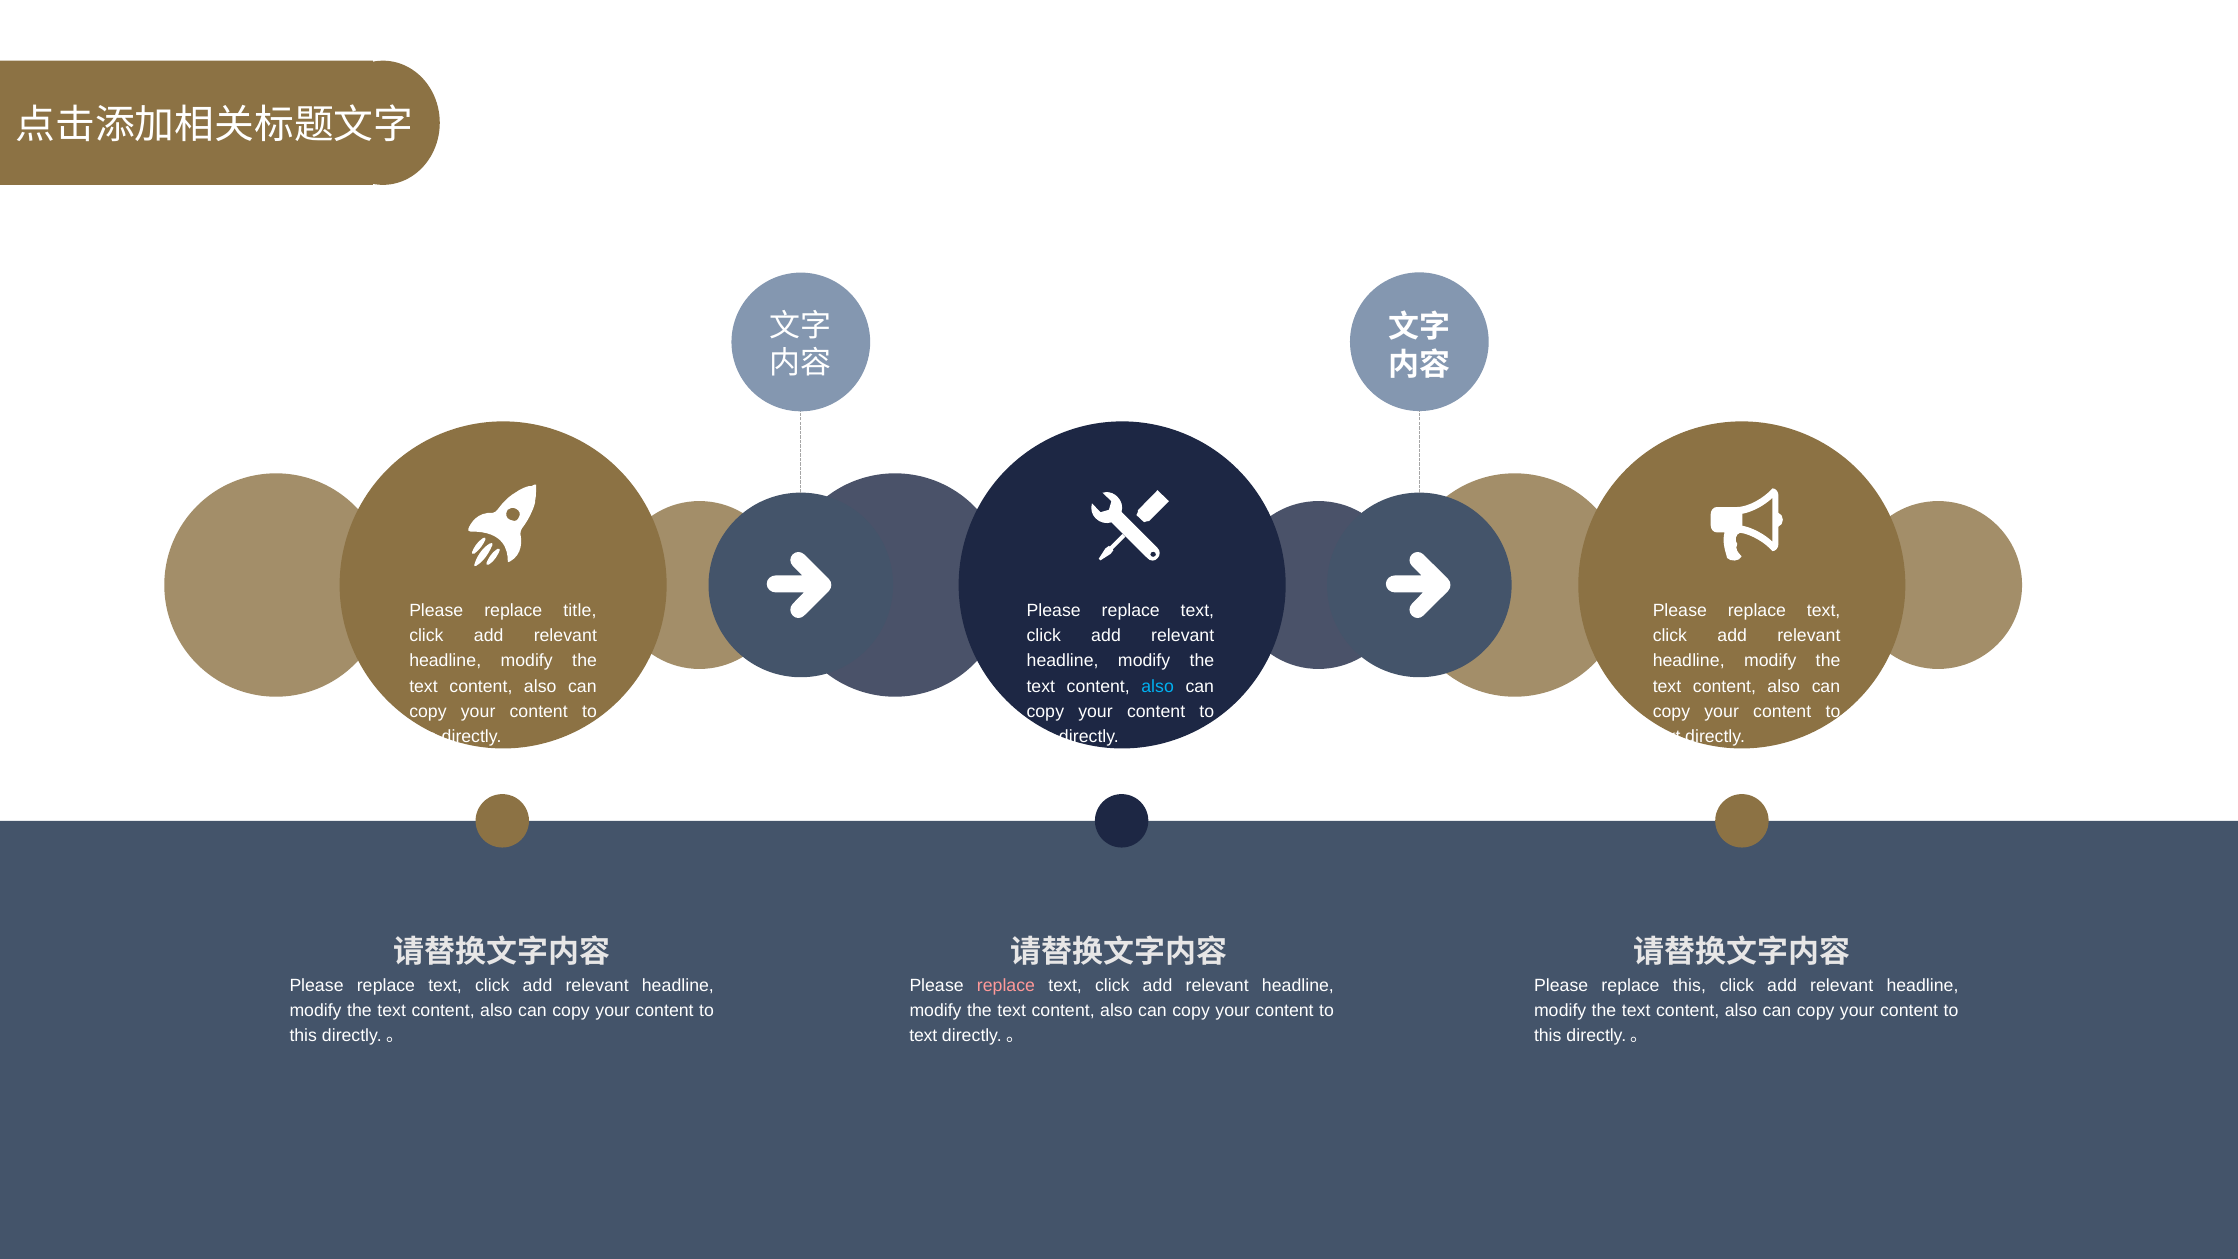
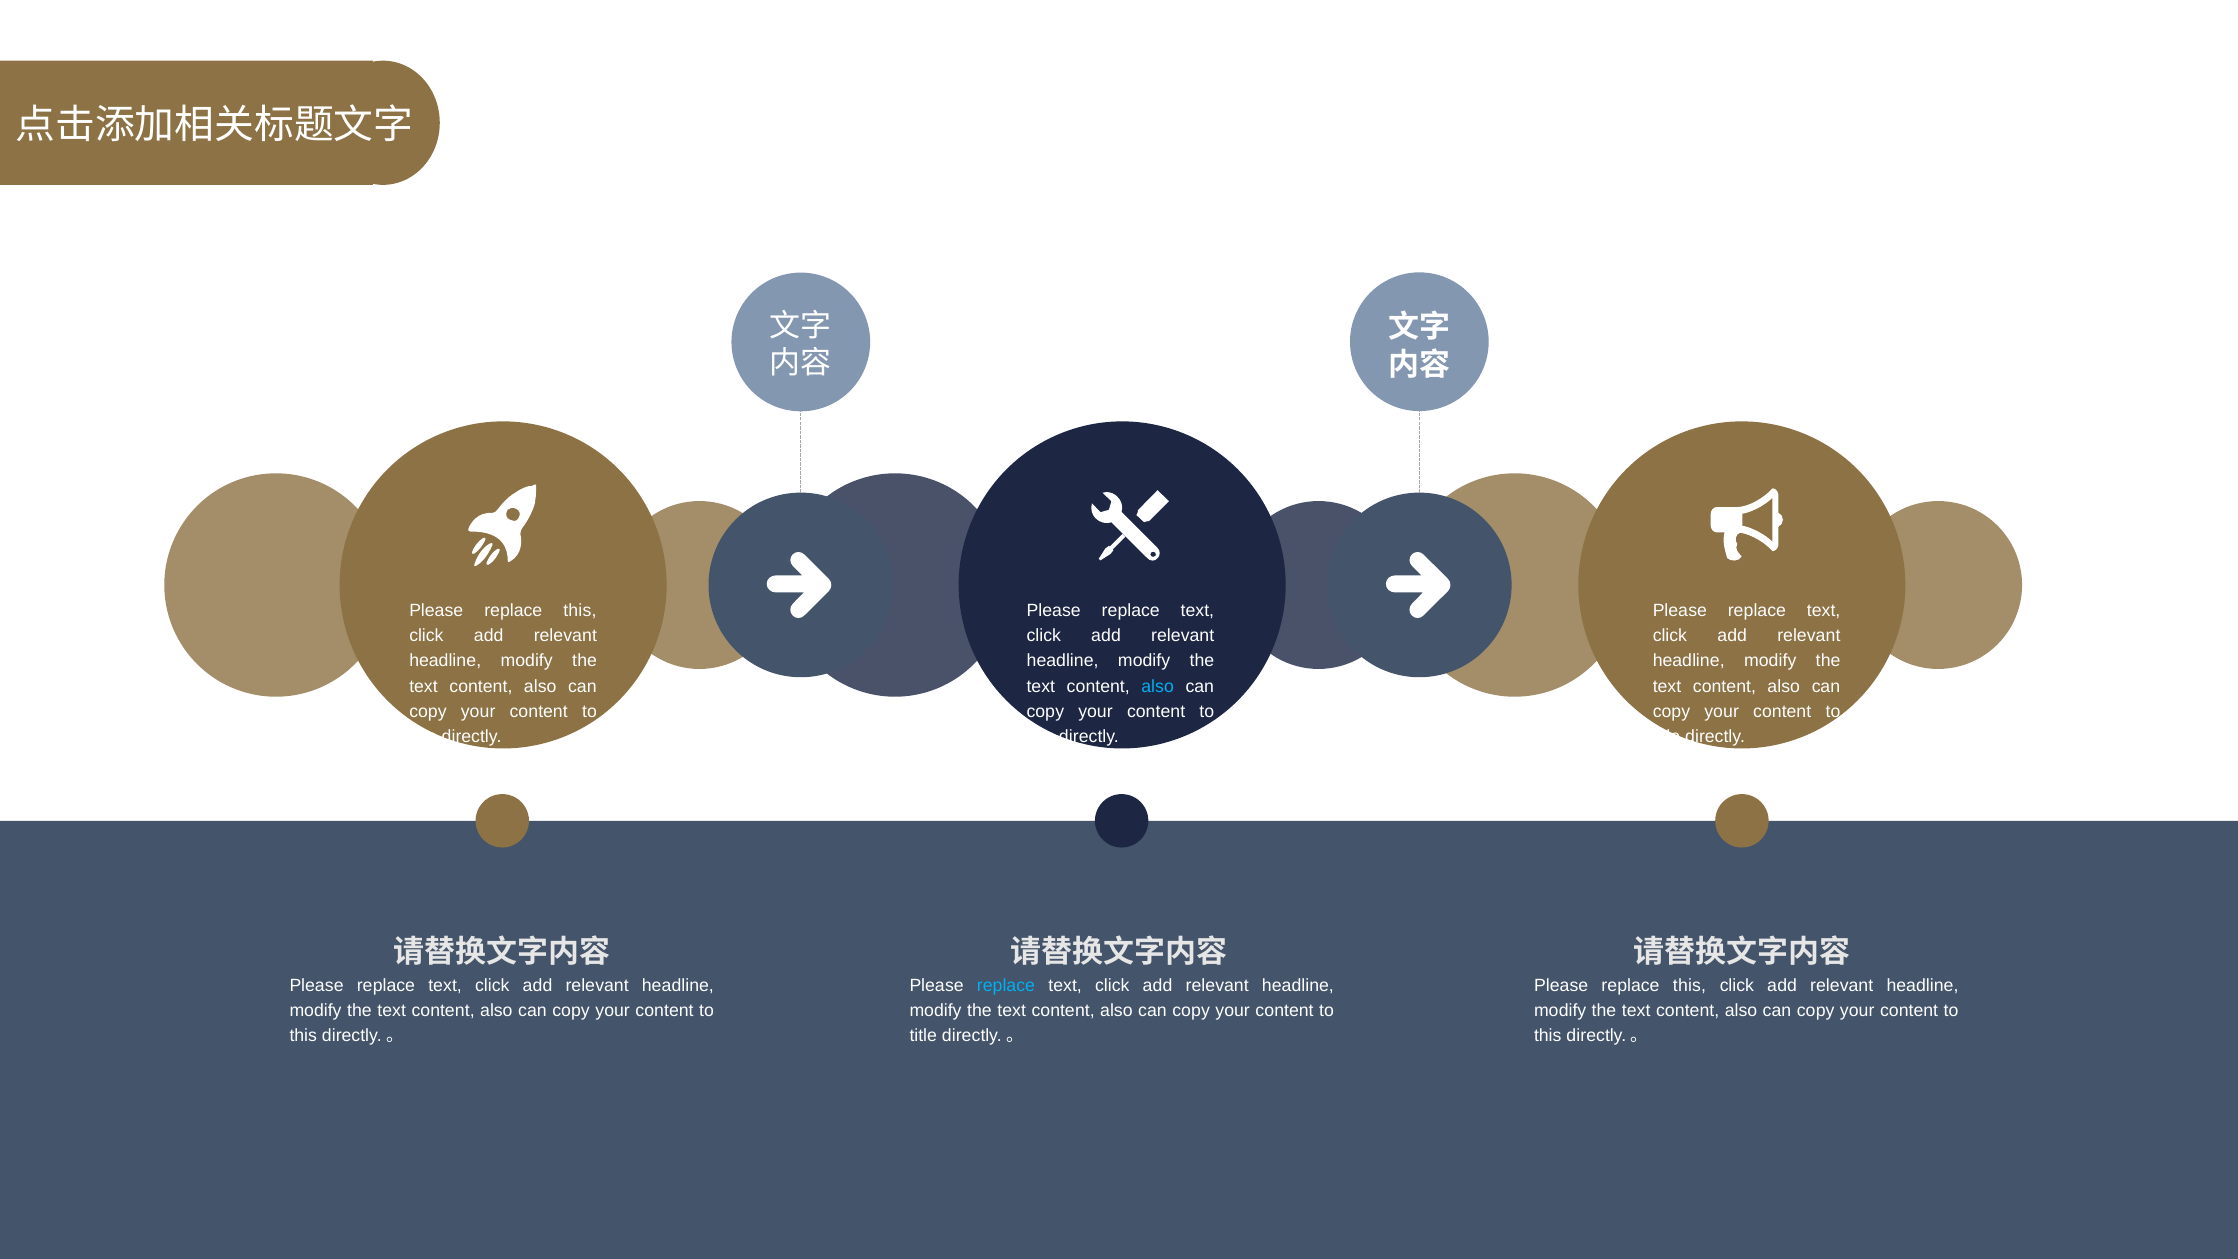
title at (580, 610): title -> this
text at (1667, 737): text -> title
replace at (1006, 985) colour: pink -> light blue
text at (923, 1036): text -> title
